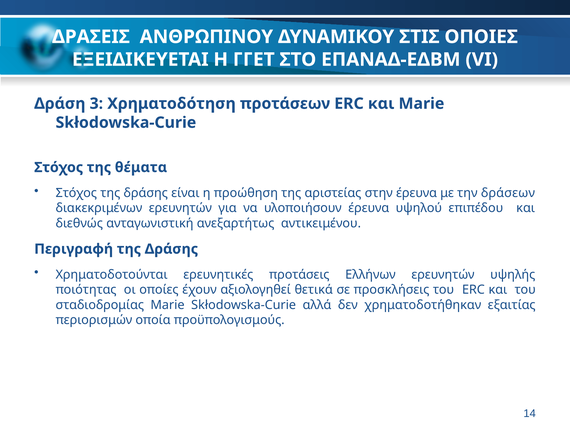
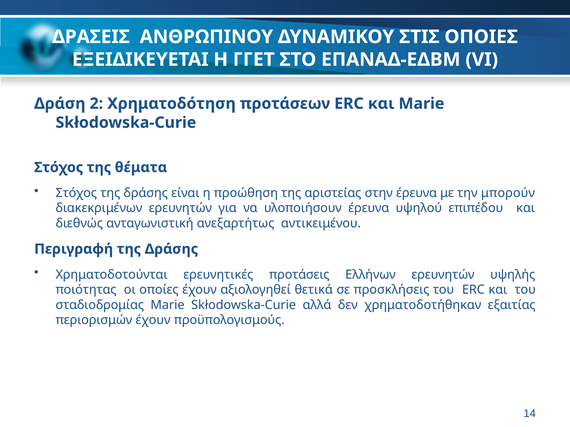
3: 3 -> 2
δράσεων: δράσεων -> μπορούν
περιορισμών οποία: οποία -> έχουν
